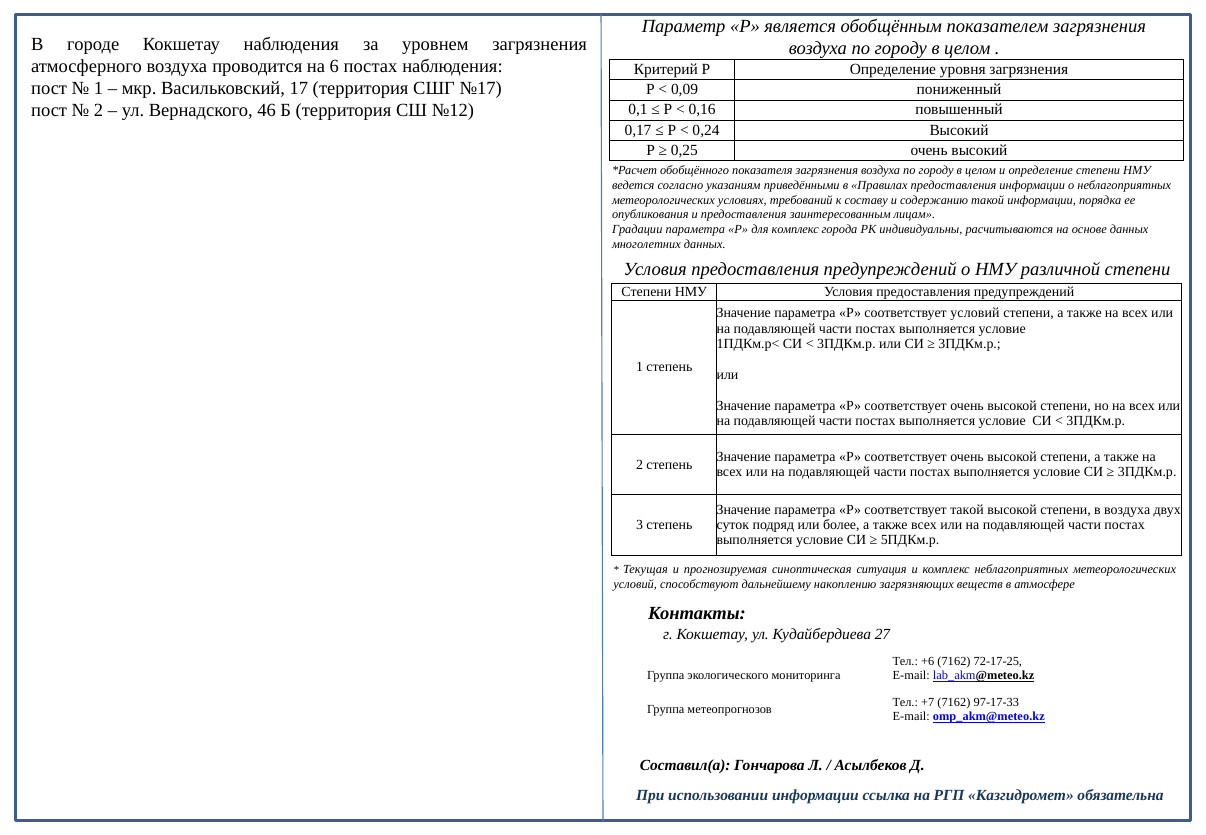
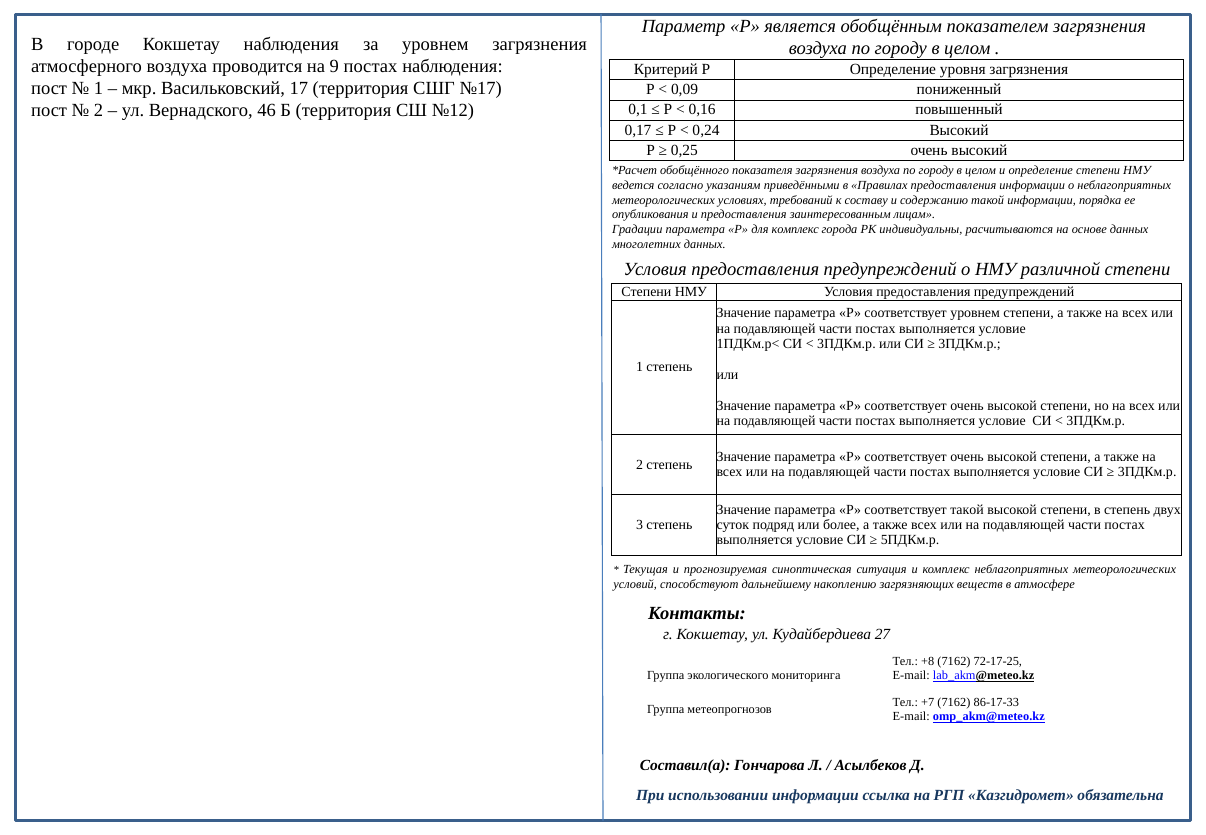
6: 6 -> 9
соответствует условий: условий -> уровнем
в воздуха: воздуха -> степень
+6: +6 -> +8
97-17-33: 97-17-33 -> 86-17-33
